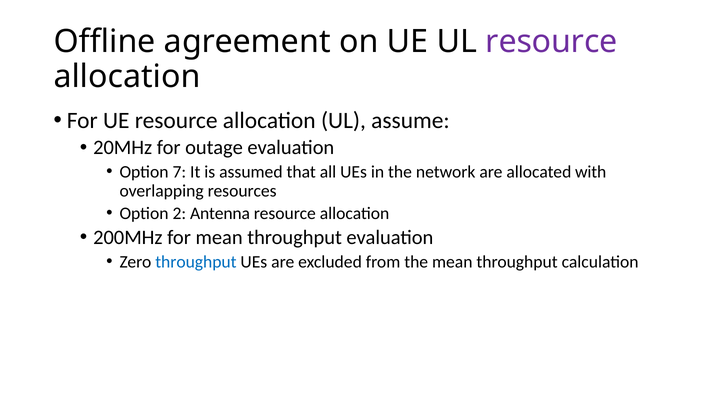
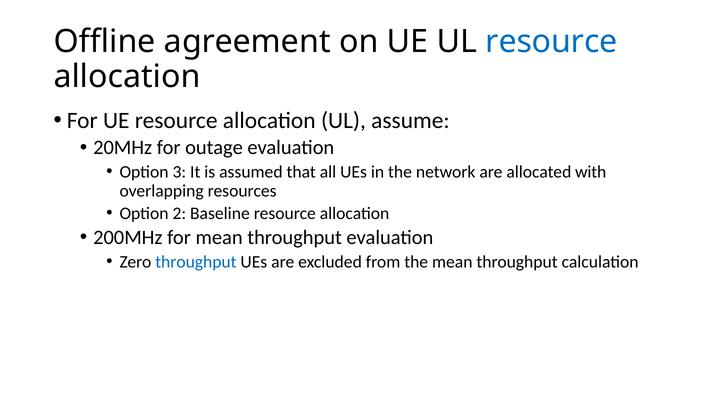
resource at (552, 42) colour: purple -> blue
7: 7 -> 3
Antenna: Antenna -> Baseline
